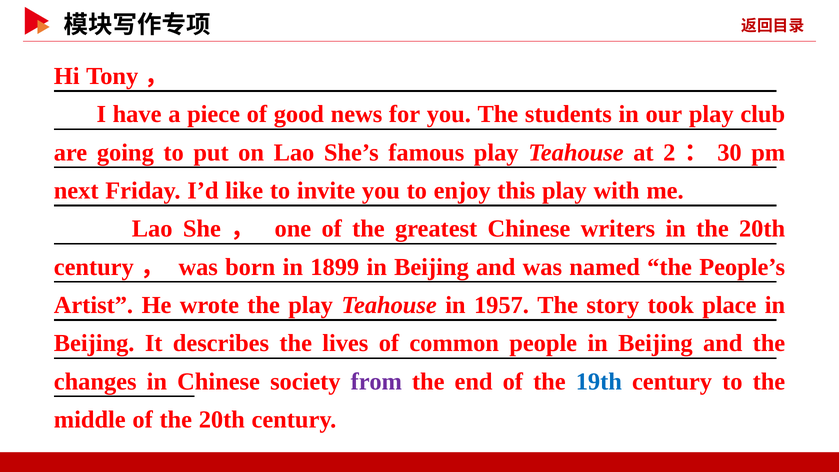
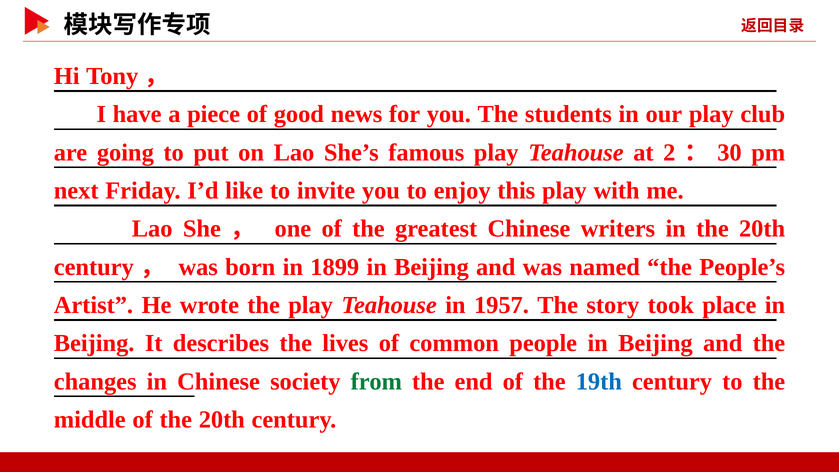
from colour: purple -> green
